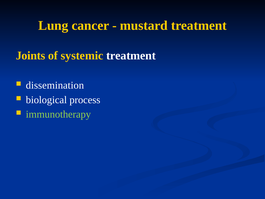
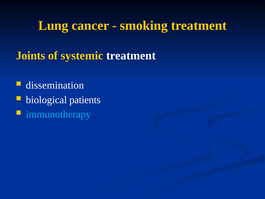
mustard: mustard -> smoking
process: process -> patients
immunotherapy colour: light green -> light blue
